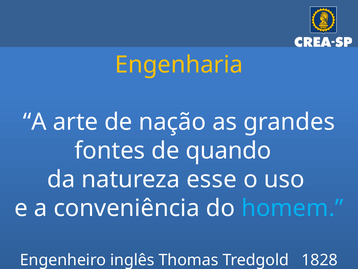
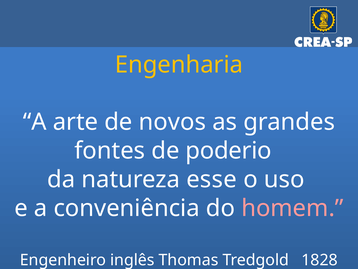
nação: nação -> novos
quando: quando -> poderio
homem colour: light blue -> pink
